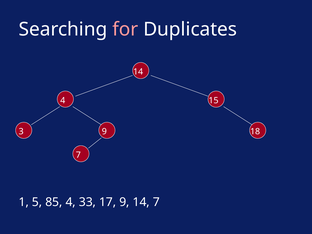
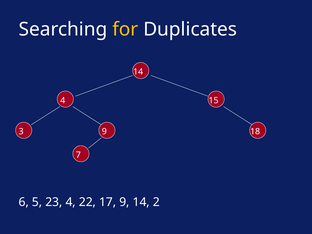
for colour: pink -> yellow
1: 1 -> 6
85: 85 -> 23
33: 33 -> 22
14 7: 7 -> 2
